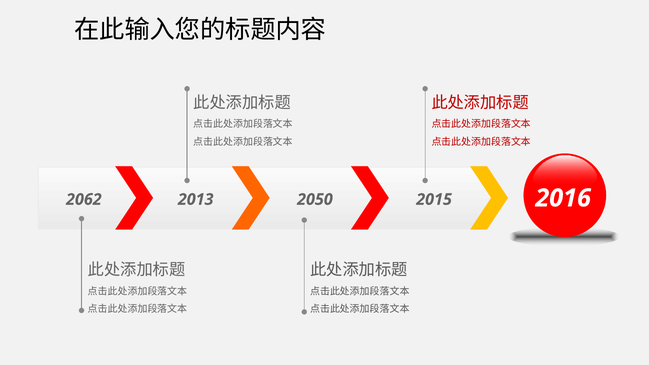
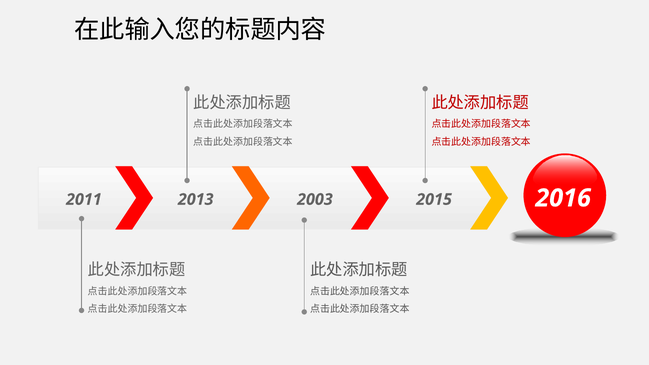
2062: 2062 -> 2011
2050: 2050 -> 2003
